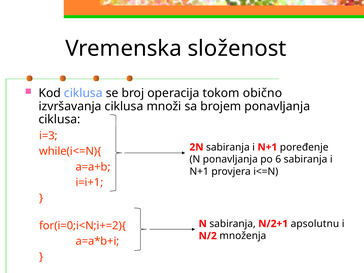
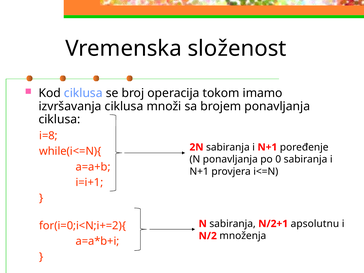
obično: obično -> imamo
i=3: i=3 -> i=8
6: 6 -> 0
